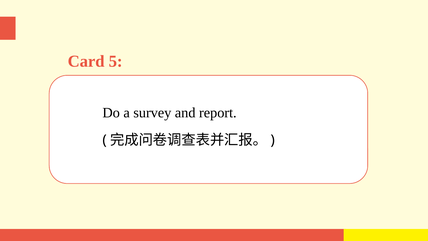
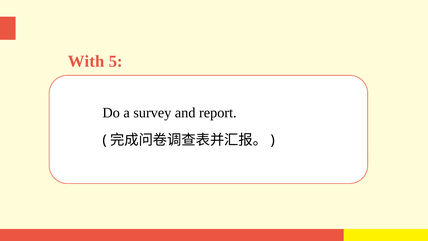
Card: Card -> With
